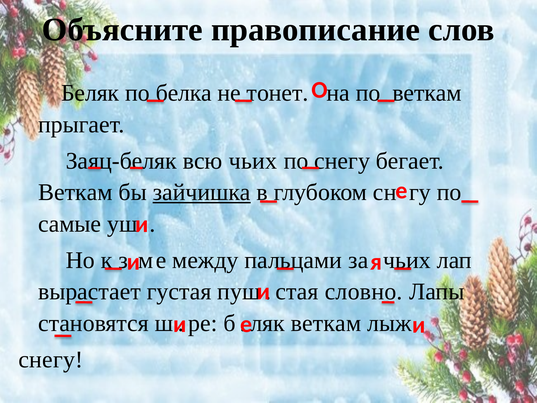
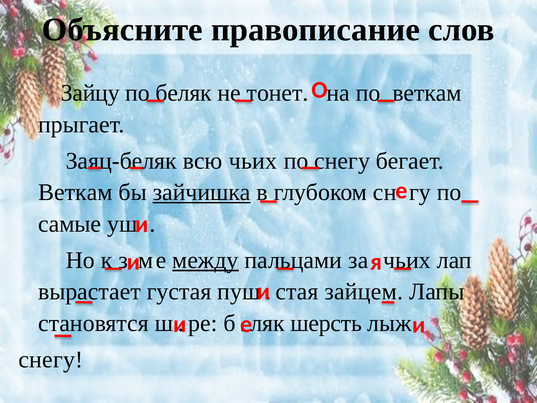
Беляк: Беляк -> Зайцу
белка: белка -> беляк
между underline: none -> present
словно: словно -> зайцем
веткам at (326, 323): веткам -> шерсть
